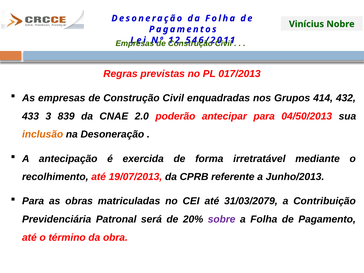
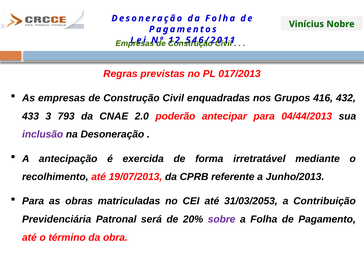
414: 414 -> 416
839: 839 -> 793
04/50/2013: 04/50/2013 -> 04/44/2013
inclusão colour: orange -> purple
31/03/2079: 31/03/2079 -> 31/03/2053
